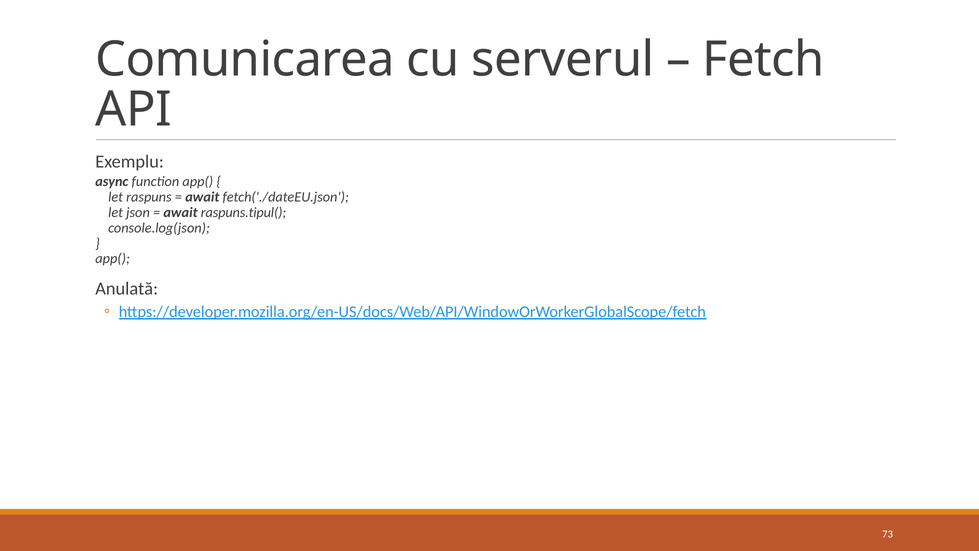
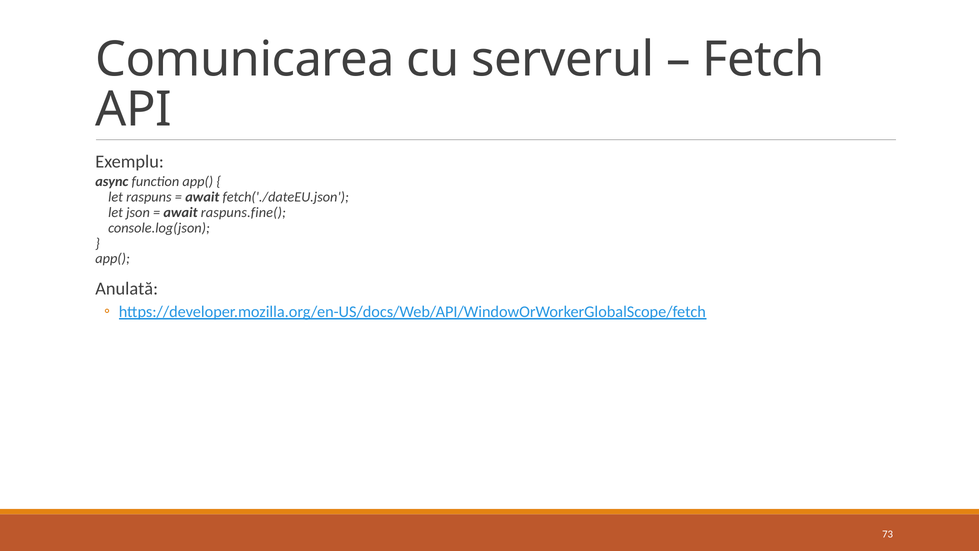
raspuns.tipul(: raspuns.tipul( -> raspuns.fine(
